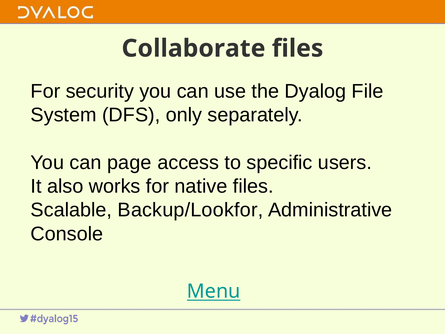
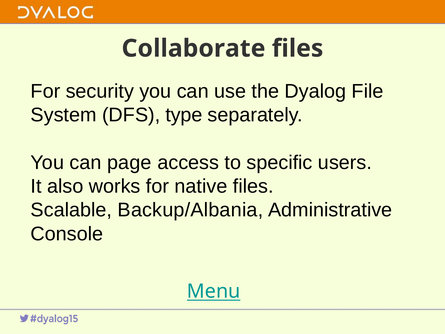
only: only -> type
Backup/Lookfor: Backup/Lookfor -> Backup/Albania
